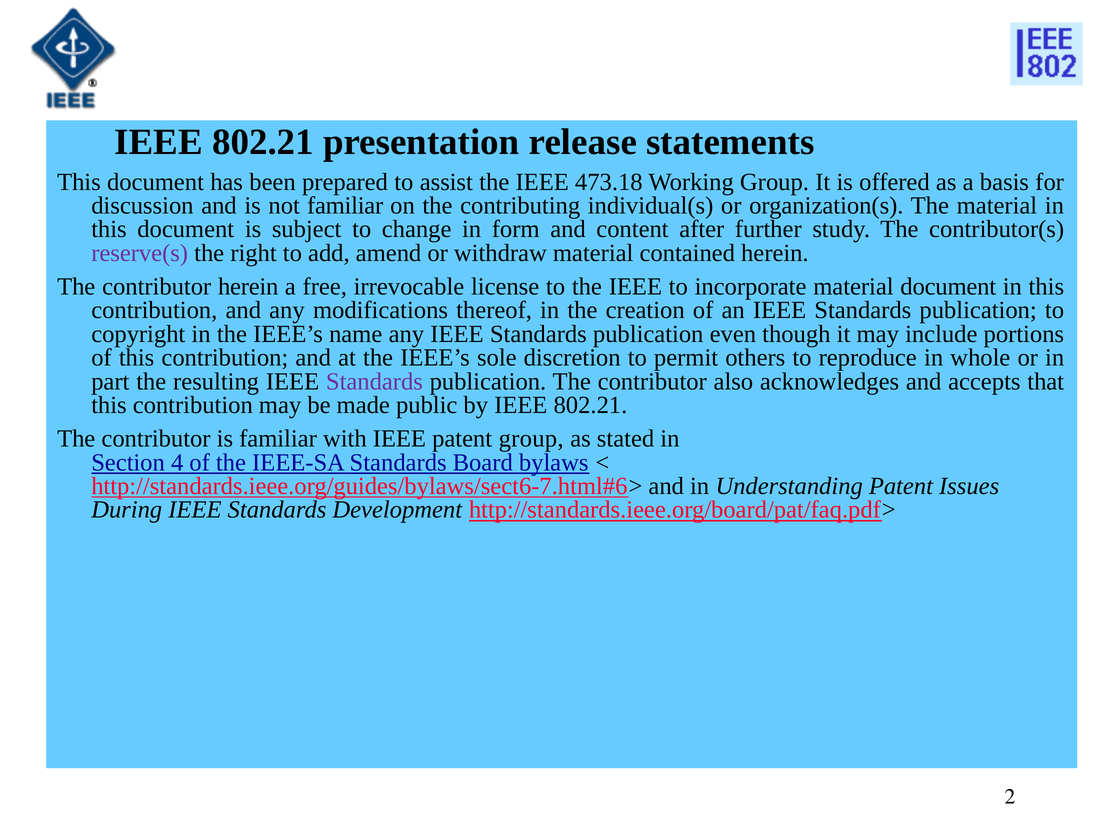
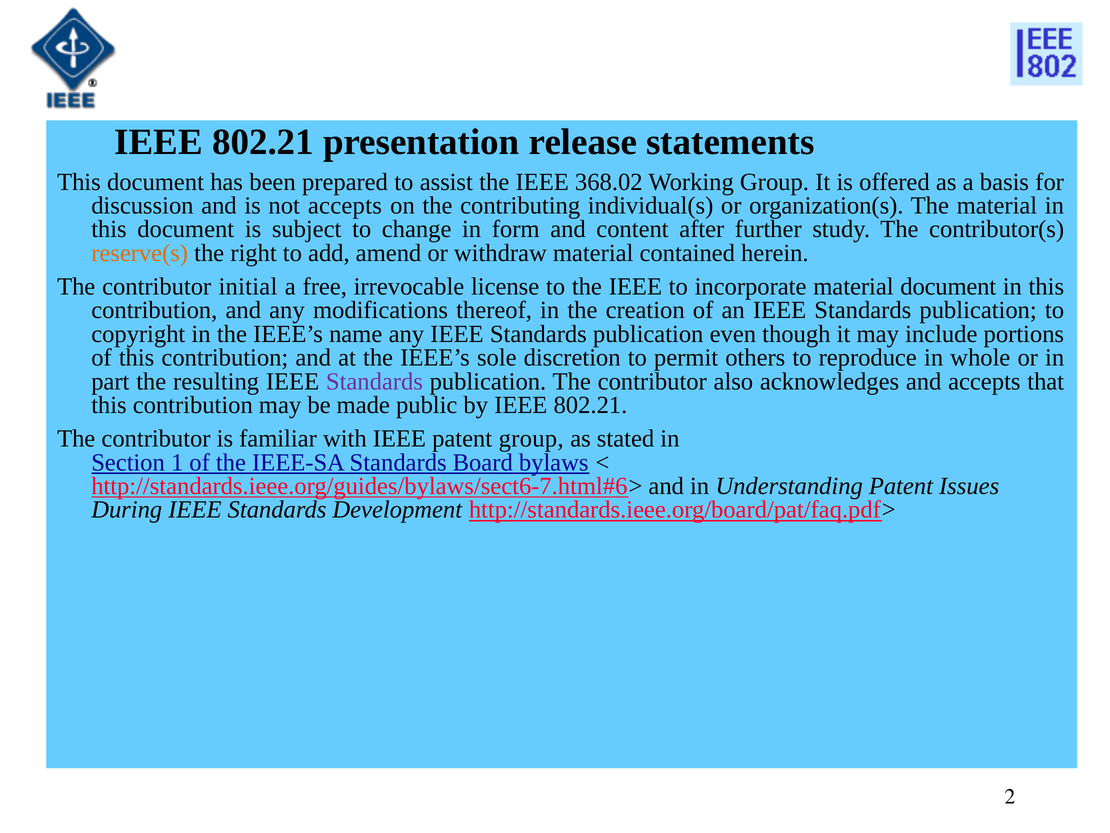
473.18: 473.18 -> 368.02
not familiar: familiar -> accepts
reserve(s colour: purple -> orange
contributor herein: herein -> initial
4: 4 -> 1
